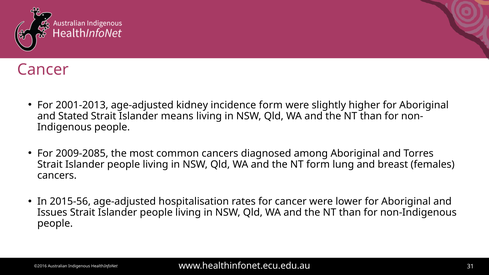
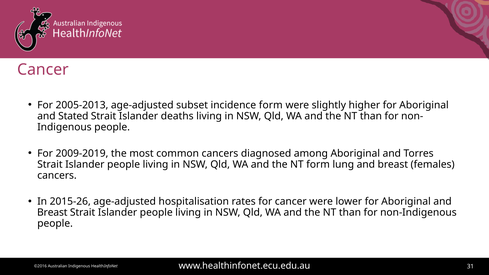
2001-2013: 2001-2013 -> 2005-2013
kidney: kidney -> subset
means: means -> deaths
2009-2085: 2009-2085 -> 2009-2019
2015-56: 2015-56 -> 2015-26
Issues at (52, 213): Issues -> Breast
